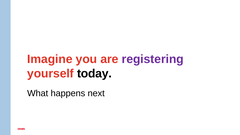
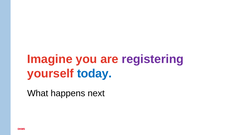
today colour: black -> blue
